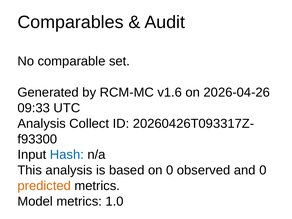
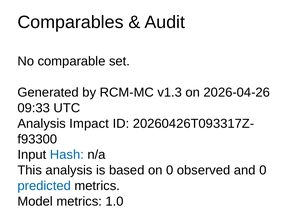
v1.6: v1.6 -> v1.3
Collect: Collect -> Impact
predicted colour: orange -> blue
